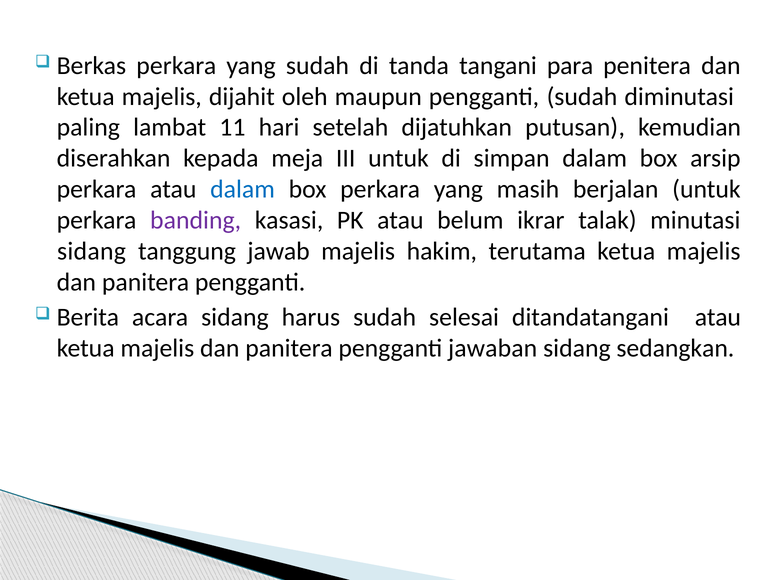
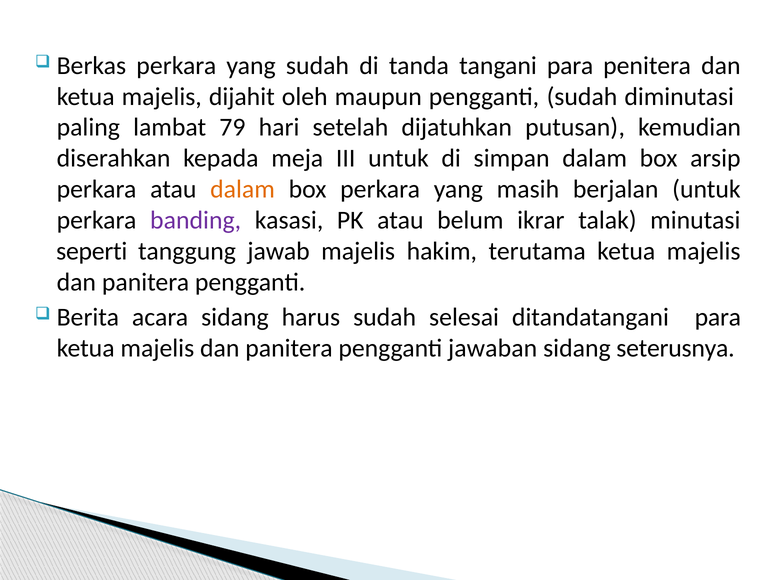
11: 11 -> 79
dalam at (243, 189) colour: blue -> orange
sidang at (92, 251): sidang -> seperti
ditandatangani atau: atau -> para
sedangkan: sedangkan -> seterusnya
